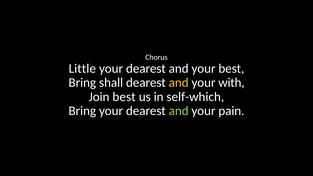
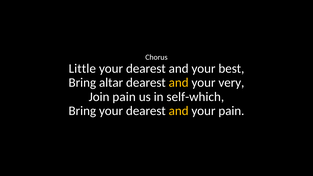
shall: shall -> altar
with: with -> very
Join best: best -> pain
and at (179, 111) colour: light green -> yellow
